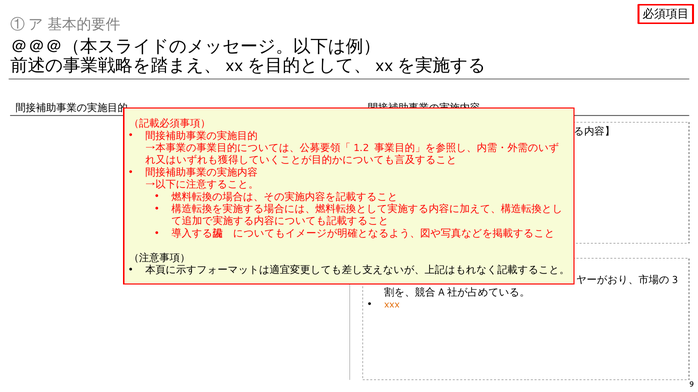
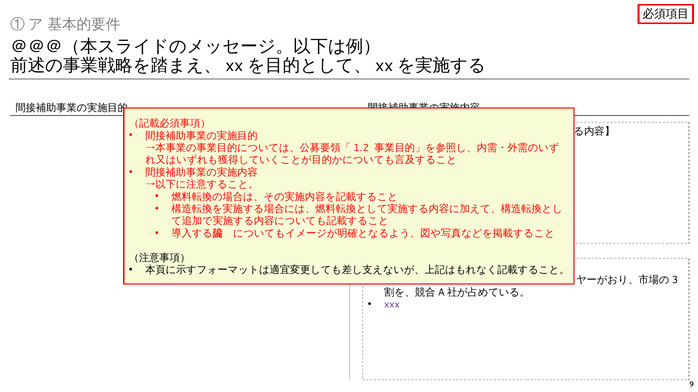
xxx at (392, 305) colour: orange -> purple
